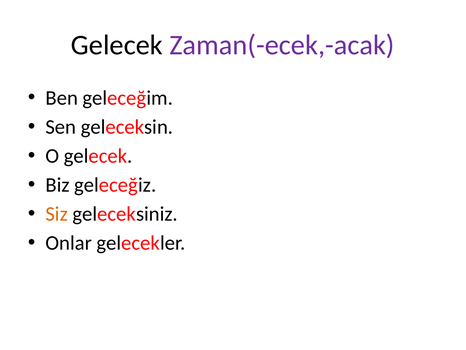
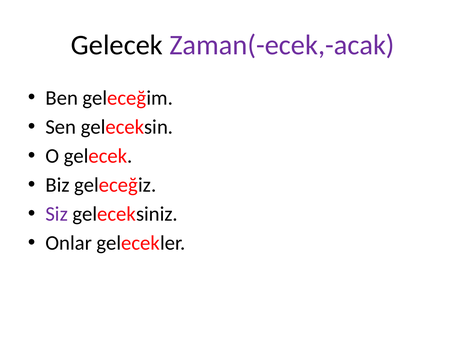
Siz colour: orange -> purple
